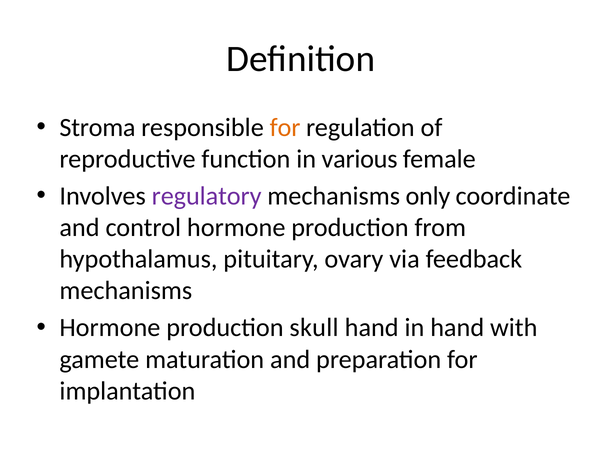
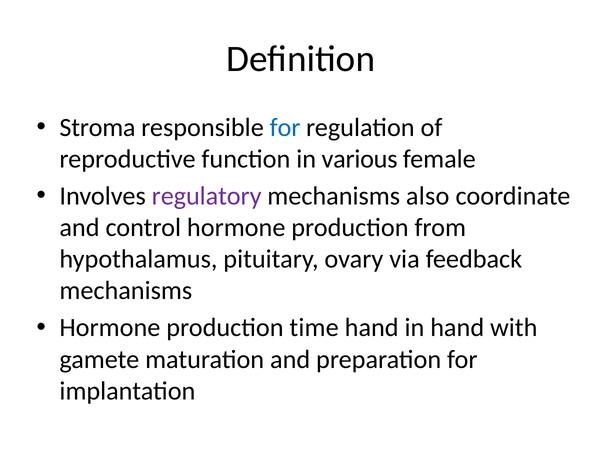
for at (285, 127) colour: orange -> blue
only: only -> also
skull: skull -> time
